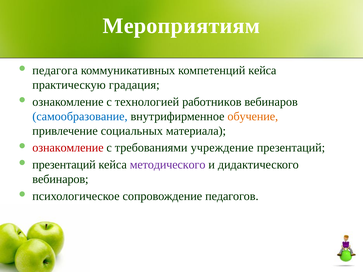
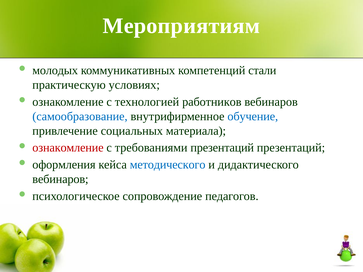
педагога: педагога -> молодых
компетенций кейса: кейса -> стали
градация: градация -> условиях
обучение colour: orange -> blue
требованиями учреждение: учреждение -> презентаций
презентаций at (64, 165): презентаций -> оформления
методического colour: purple -> blue
